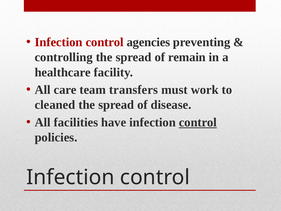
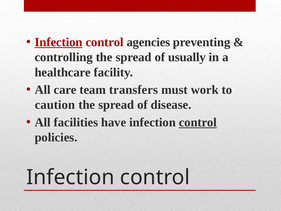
Infection at (59, 42) underline: none -> present
remain: remain -> usually
cleaned: cleaned -> caution
